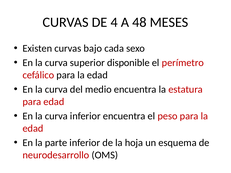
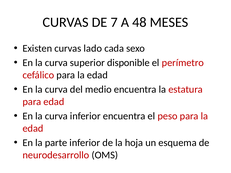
4: 4 -> 7
bajo: bajo -> lado
